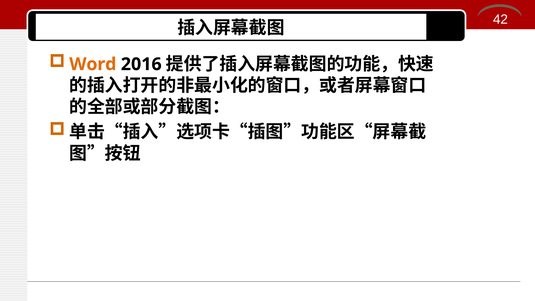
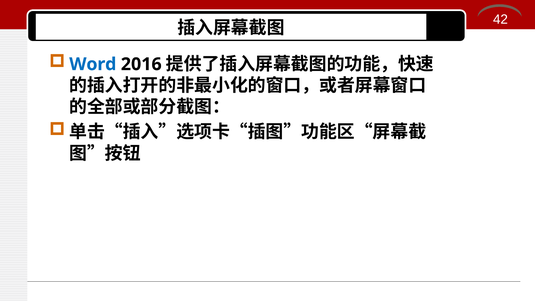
Word colour: orange -> blue
